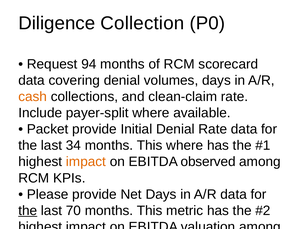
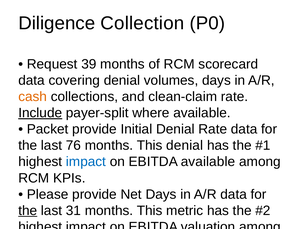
94: 94 -> 39
Include underline: none -> present
34: 34 -> 76
This where: where -> denial
impact at (86, 162) colour: orange -> blue
EBITDA observed: observed -> available
70: 70 -> 31
